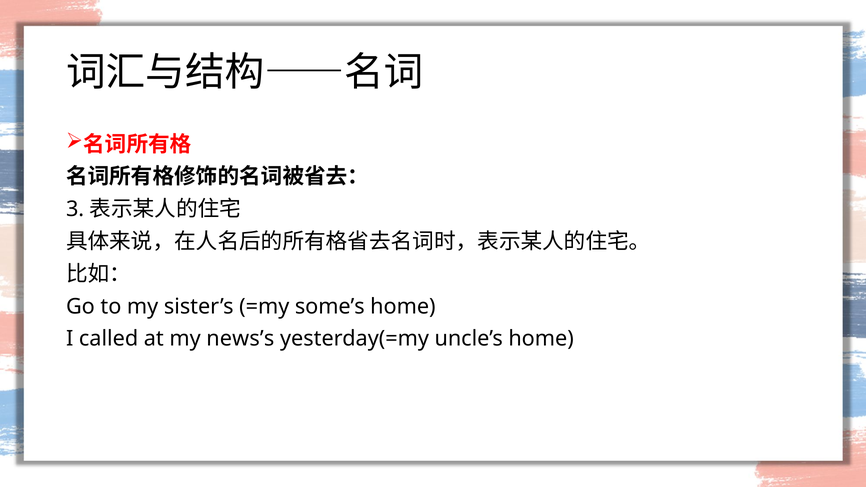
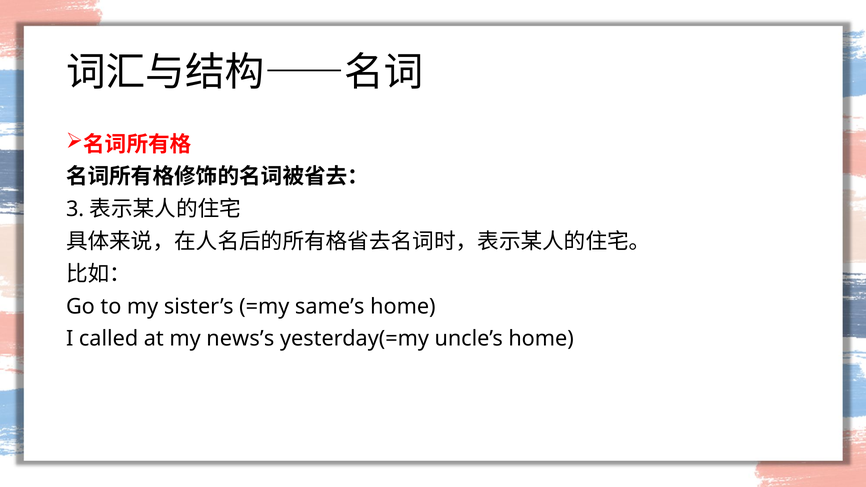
some’s: some’s -> same’s
